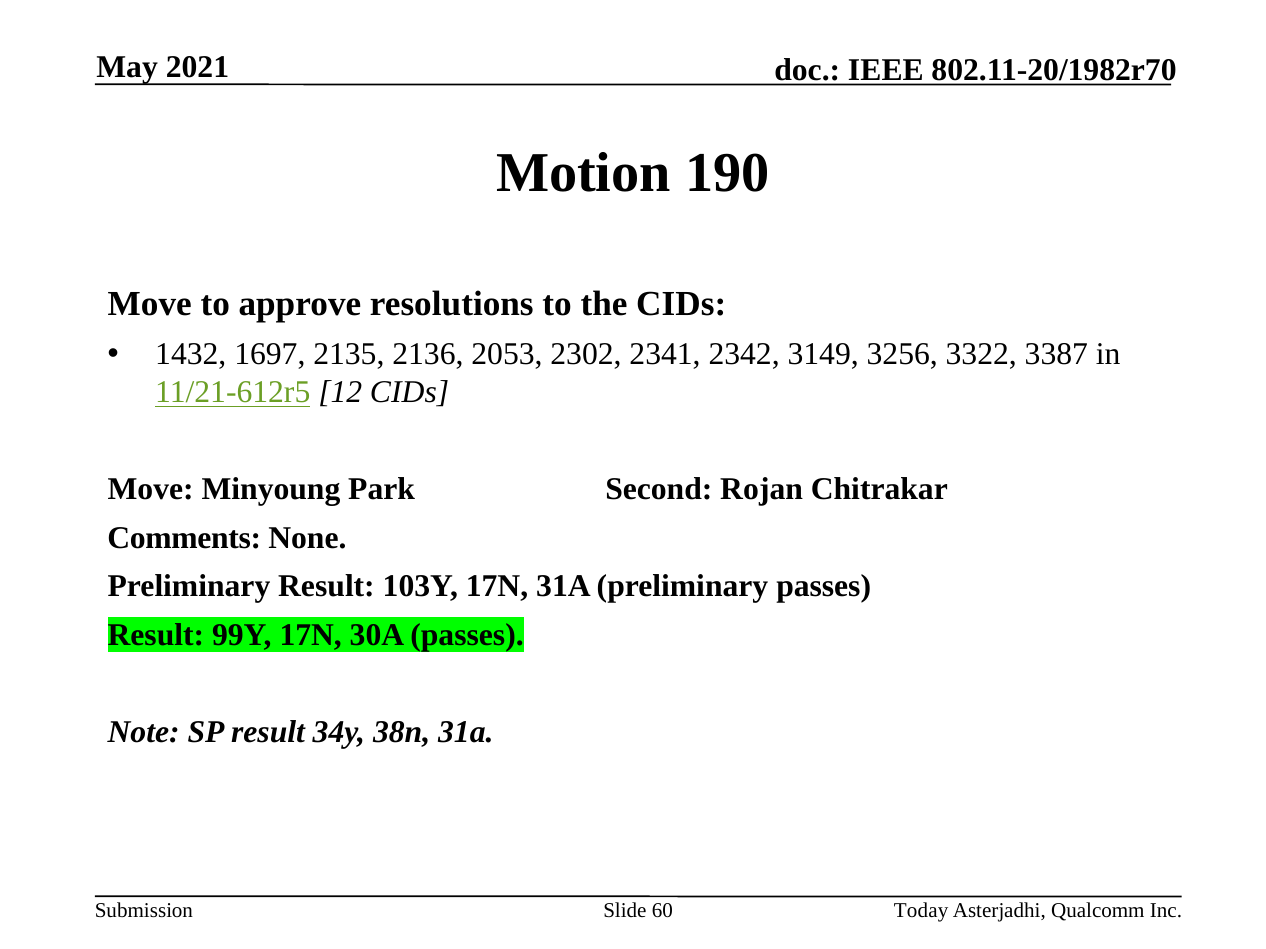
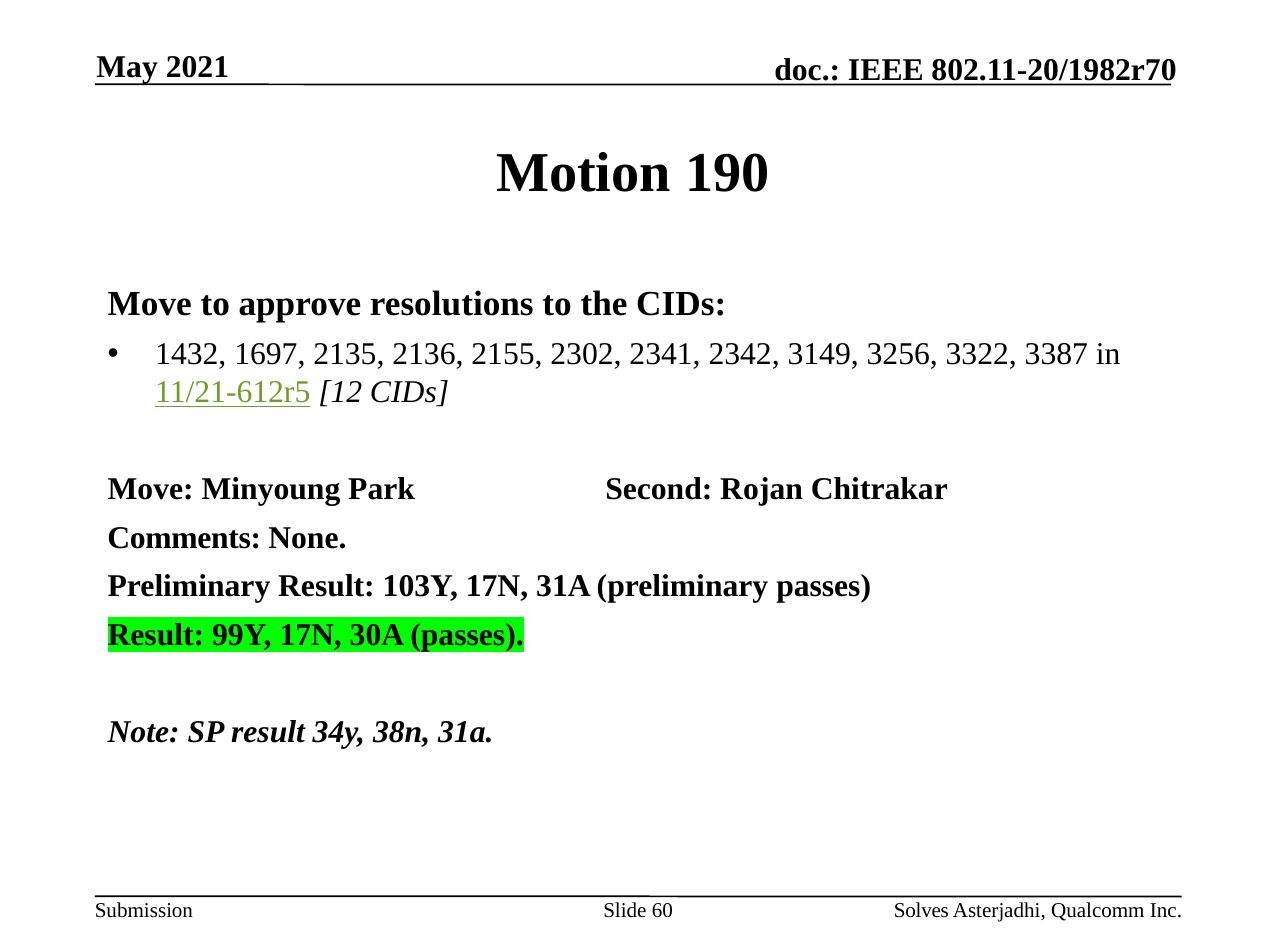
2053: 2053 -> 2155
Today: Today -> Solves
